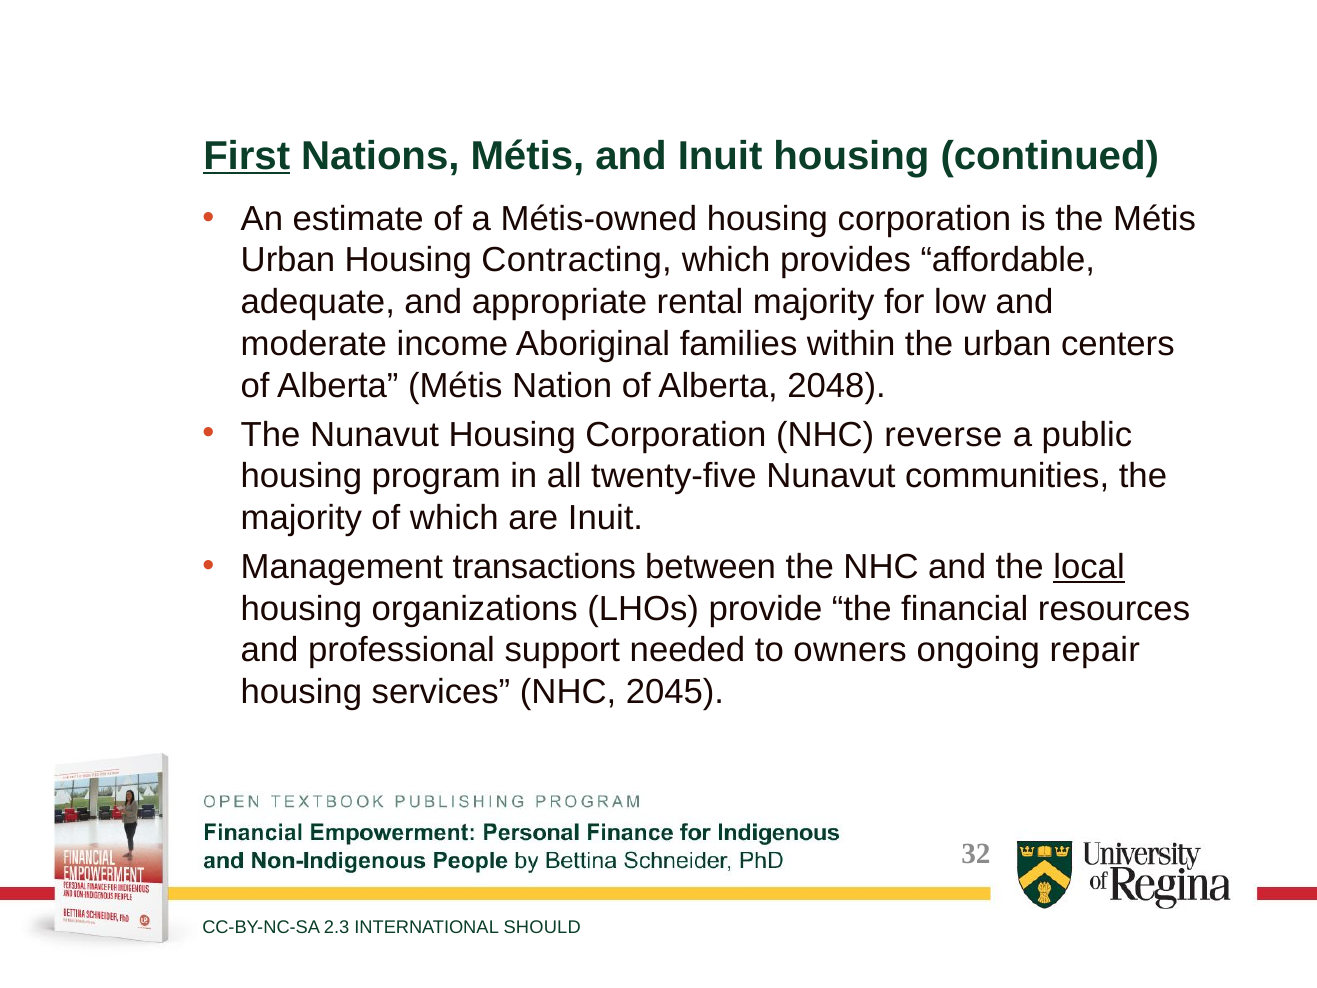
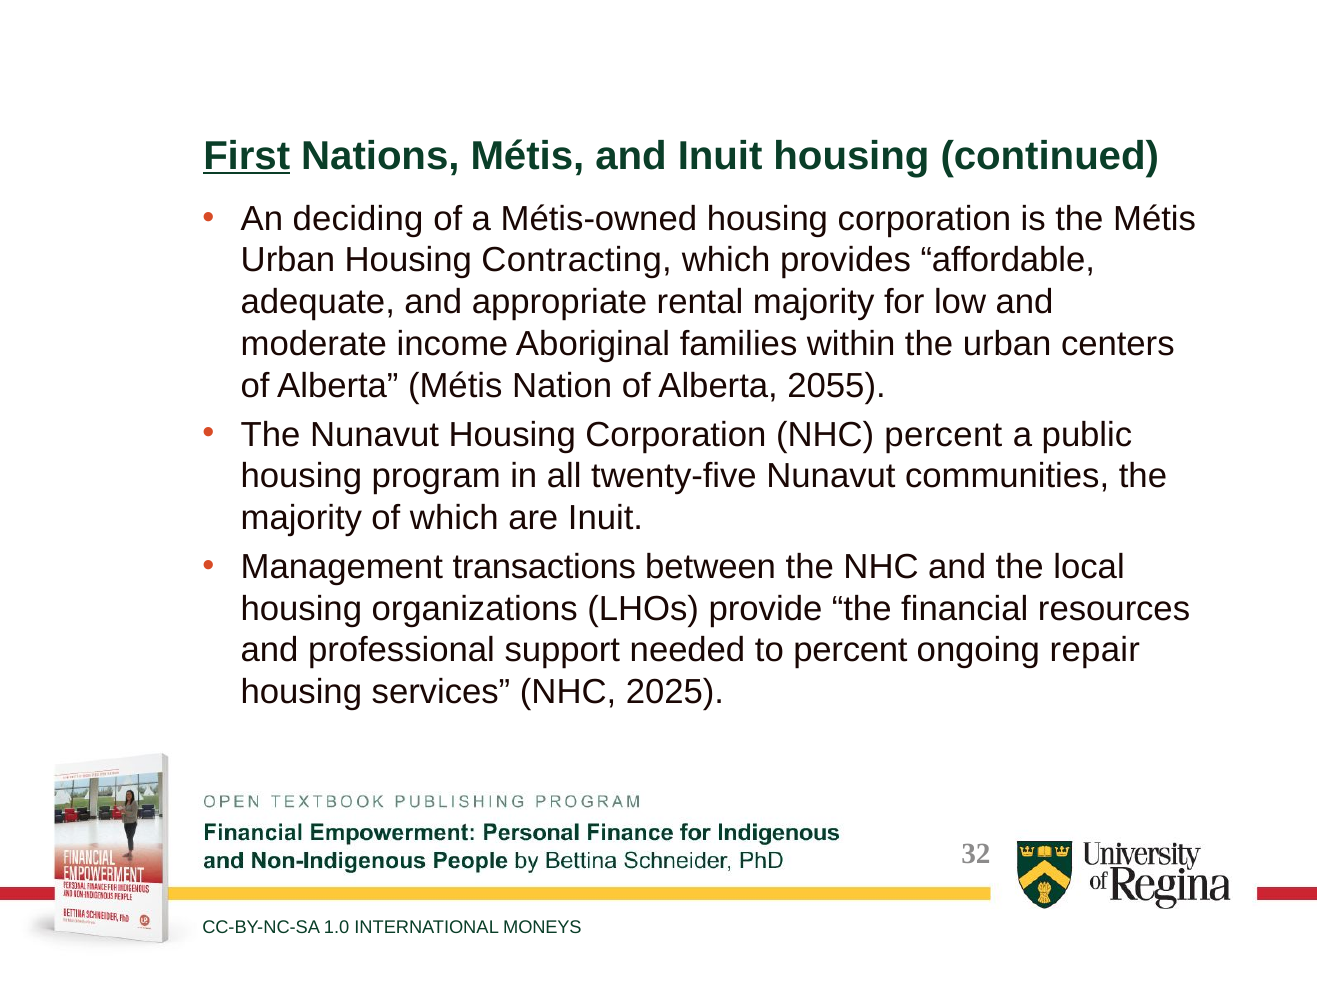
estimate: estimate -> deciding
2048: 2048 -> 2055
NHC reverse: reverse -> percent
local underline: present -> none
to owners: owners -> percent
2045: 2045 -> 2025
2.3: 2.3 -> 1.0
SHOULD: SHOULD -> MONEYS
